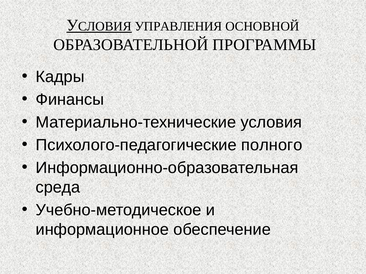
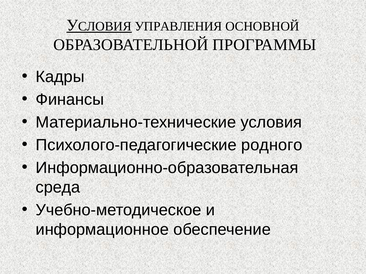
полного: полного -> родного
